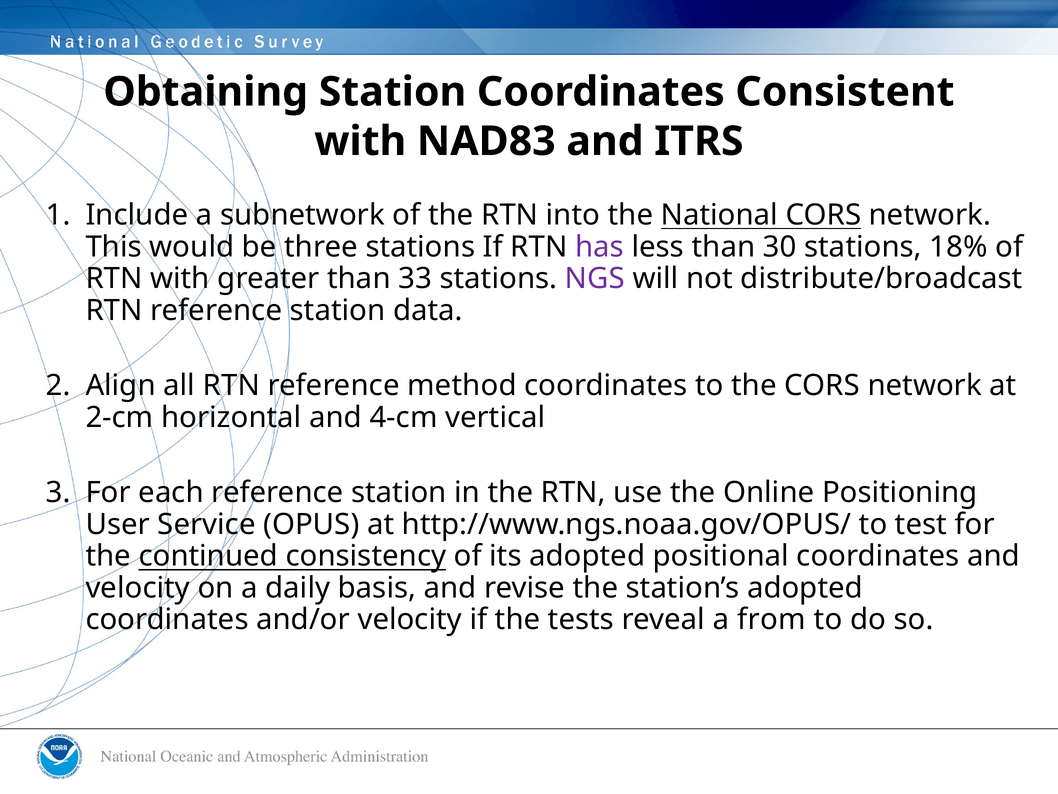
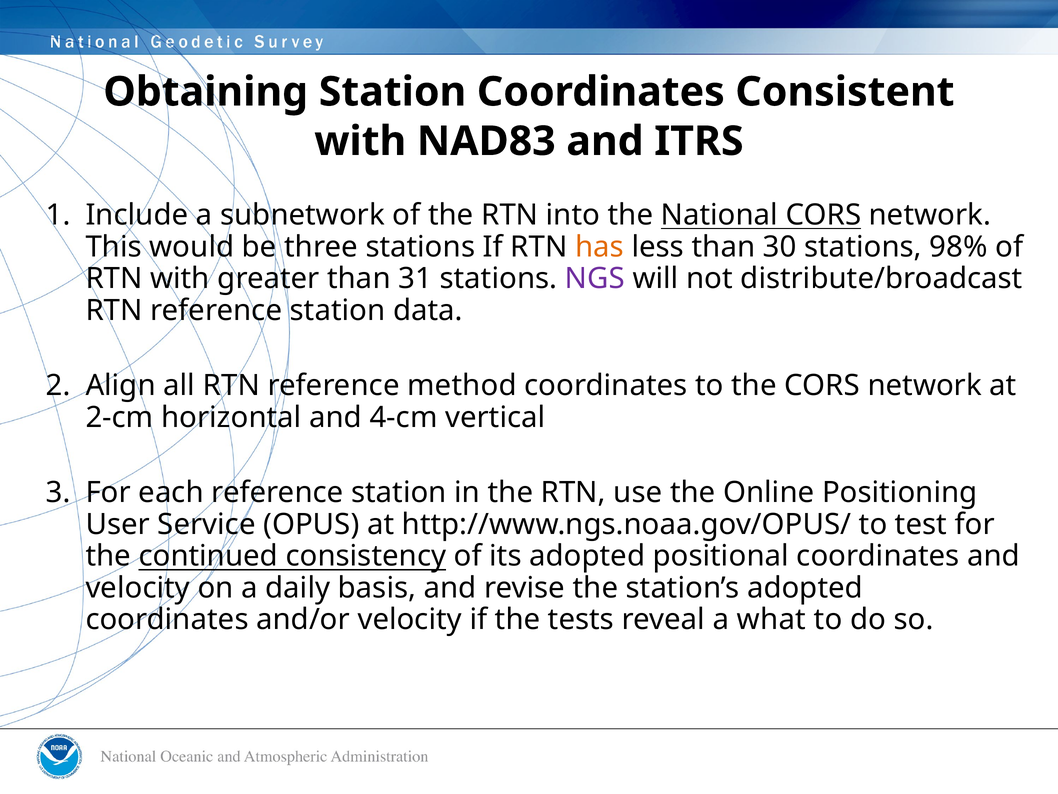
has colour: purple -> orange
18%: 18% -> 98%
33: 33 -> 31
from: from -> what
